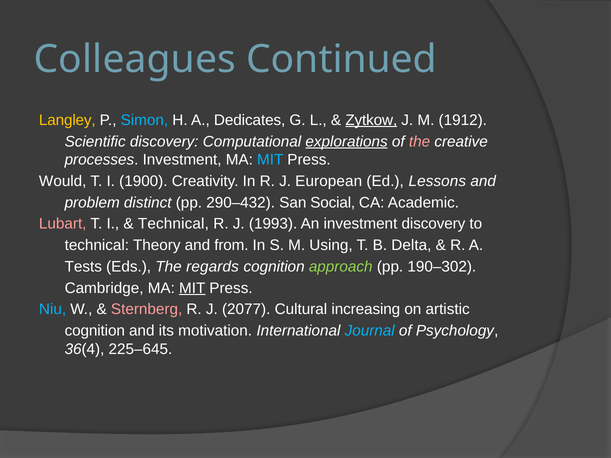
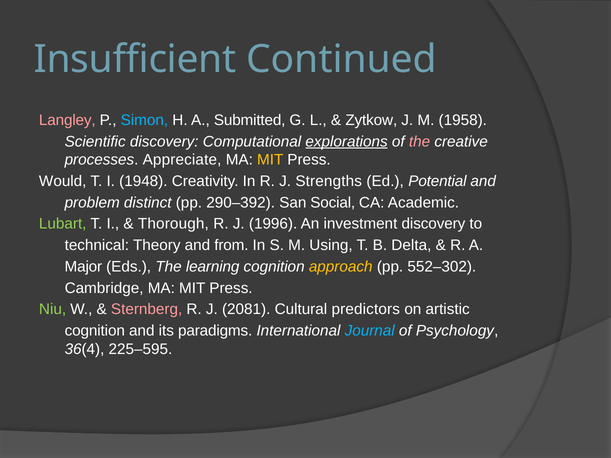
Colleagues: Colleagues -> Insufficient
Langley colour: yellow -> pink
Dedicates: Dedicates -> Submitted
Zytkow underline: present -> none
1912: 1912 -> 1958
processes Investment: Investment -> Appreciate
MIT at (270, 160) colour: light blue -> yellow
1900: 1900 -> 1948
European: European -> Strengths
Lessons: Lessons -> Potential
290–432: 290–432 -> 290–392
Lubart colour: pink -> light green
Technical at (173, 224): Technical -> Thorough
1993: 1993 -> 1996
Tests: Tests -> Major
regards: regards -> learning
approach colour: light green -> yellow
190–302: 190–302 -> 552–302
MIT at (192, 288) underline: present -> none
Niu colour: light blue -> light green
2077: 2077 -> 2081
increasing: increasing -> predictors
motivation: motivation -> paradigms
225–645: 225–645 -> 225–595
